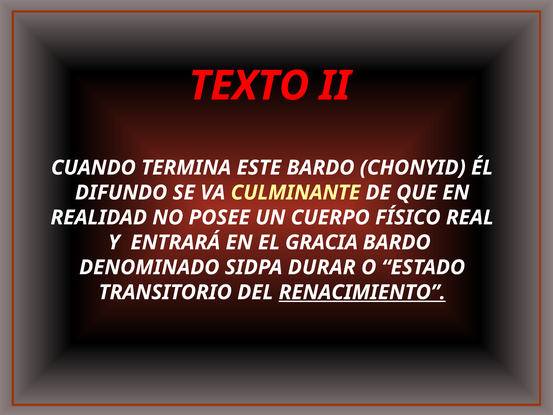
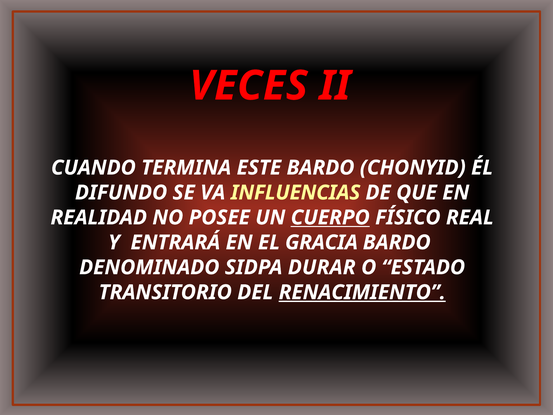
TEXTO: TEXTO -> VECES
CULMINANTE: CULMINANTE -> INFLUENCIAS
CUERPO underline: none -> present
